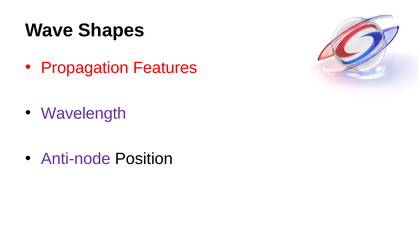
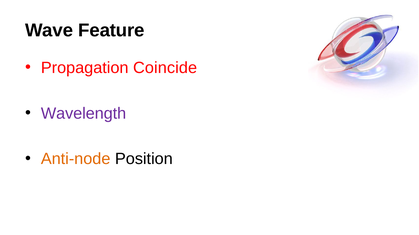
Shapes: Shapes -> Feature
Features: Features -> Coincide
Anti-node colour: purple -> orange
